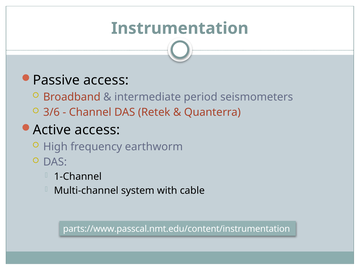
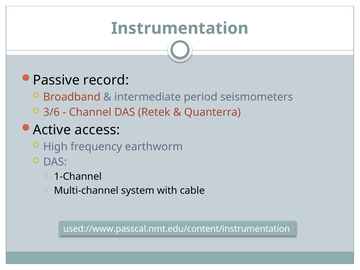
Passive access: access -> record
parts://www.passcal.nmt.edu/content/instrumentation: parts://www.passcal.nmt.edu/content/instrumentation -> used://www.passcal.nmt.edu/content/instrumentation
